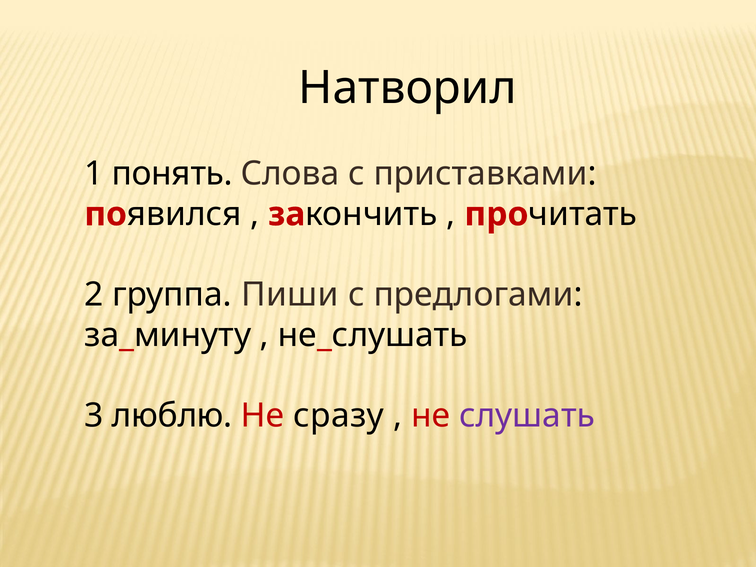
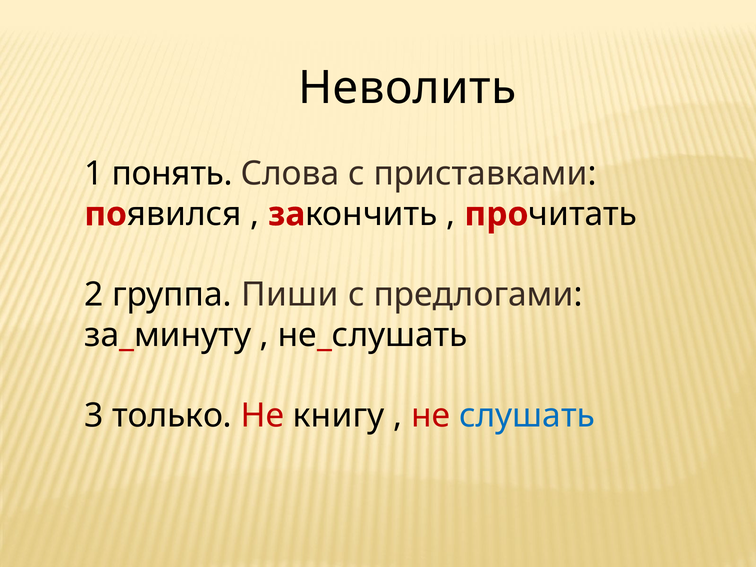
Натворил: Натворил -> Неволить
люблю: люблю -> только
сразу: сразу -> книгу
слушать colour: purple -> blue
